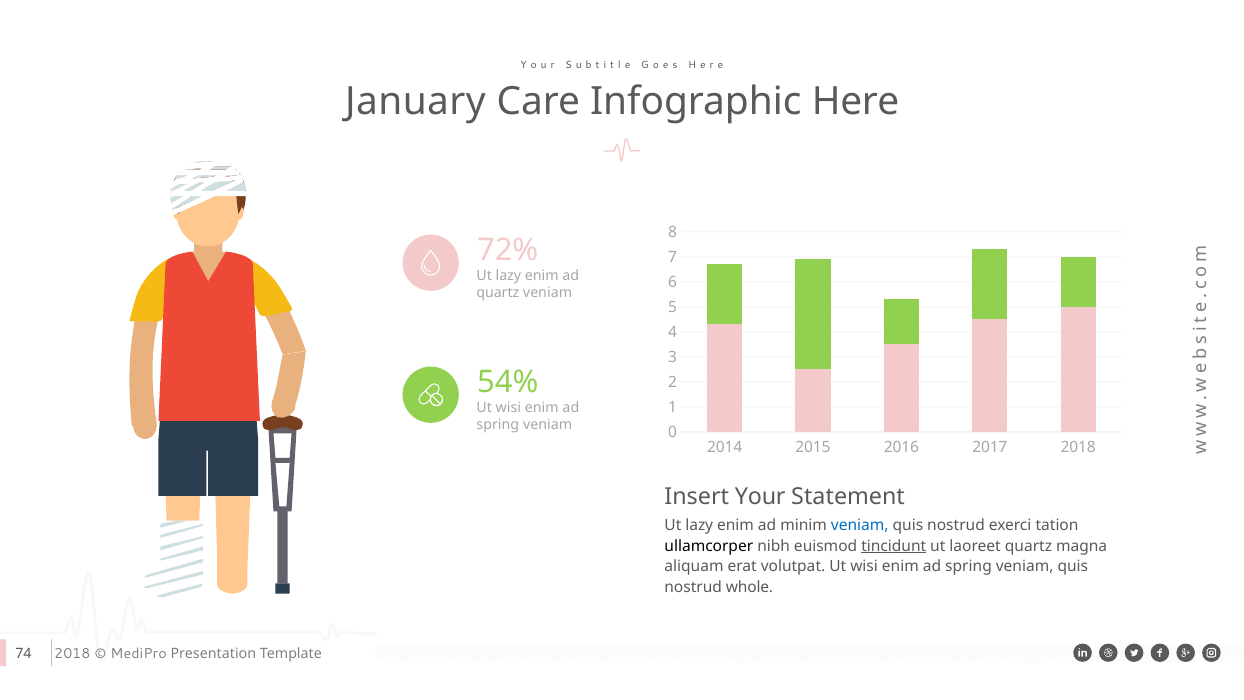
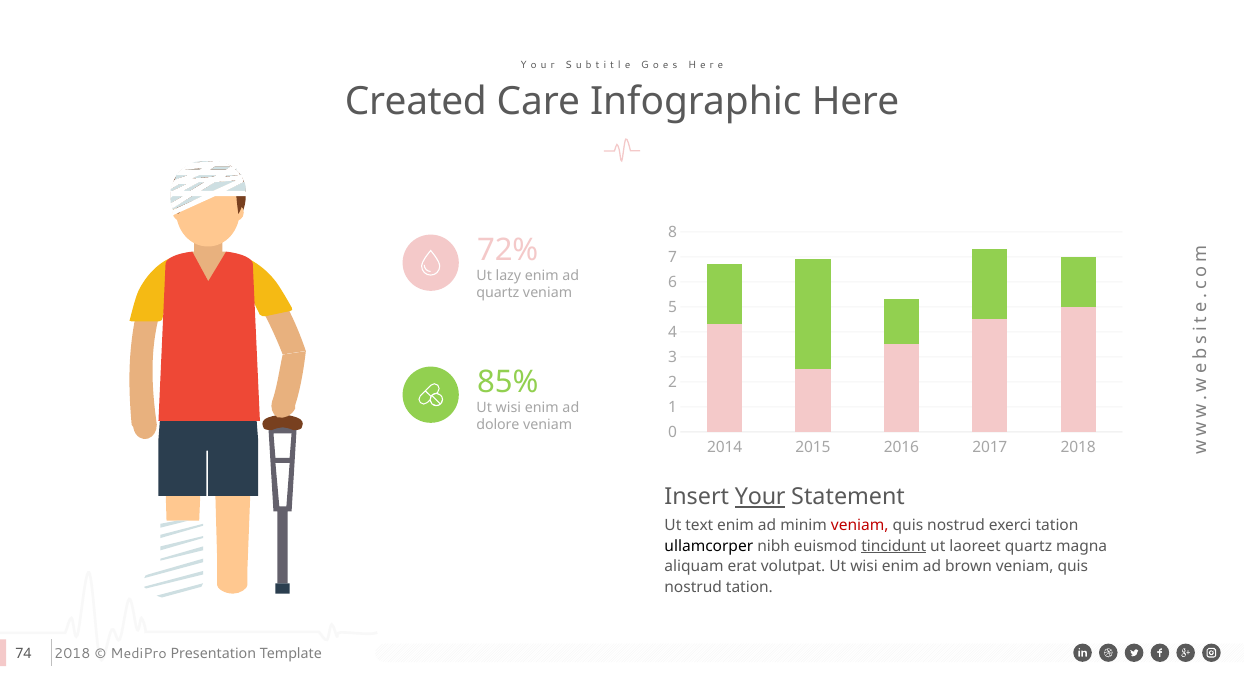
January: January -> Created
54%: 54% -> 85%
spring at (498, 425): spring -> dolore
Your underline: none -> present
lazy at (699, 526): lazy -> text
veniam at (860, 526) colour: blue -> red
spring at (969, 566): spring -> brown
nostrud whole: whole -> tation
